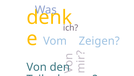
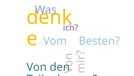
Zeigen: Zeigen -> Besten
